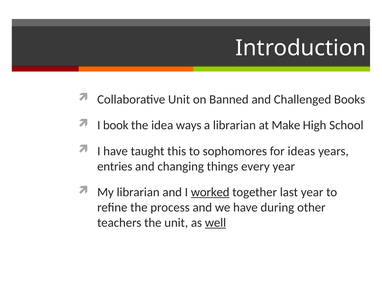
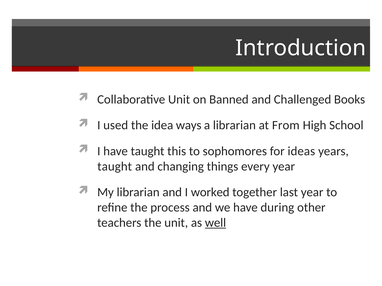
book: book -> used
Make: Make -> From
entries at (115, 167): entries -> taught
worked underline: present -> none
